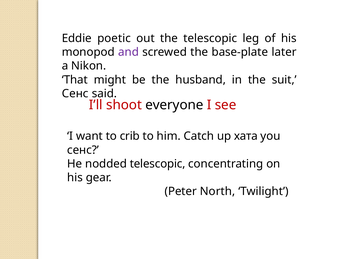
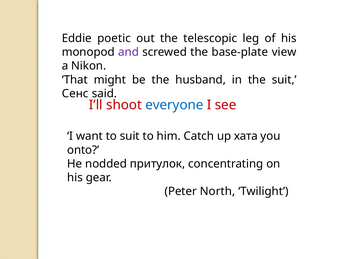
later: later -> view
everyone colour: black -> blue
to crib: crib -> suit
сенс at (83, 150): сенс -> onto
nodded telescopic: telescopic -> притулок
